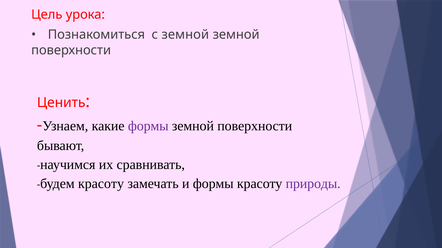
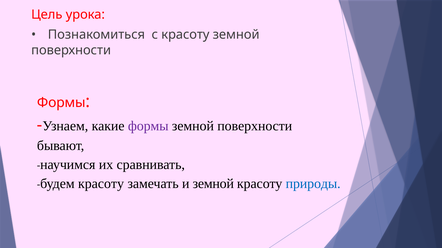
с земной: земной -> красоту
Ценить at (61, 103): Ценить -> Формы
и формы: формы -> земной
природы colour: purple -> blue
